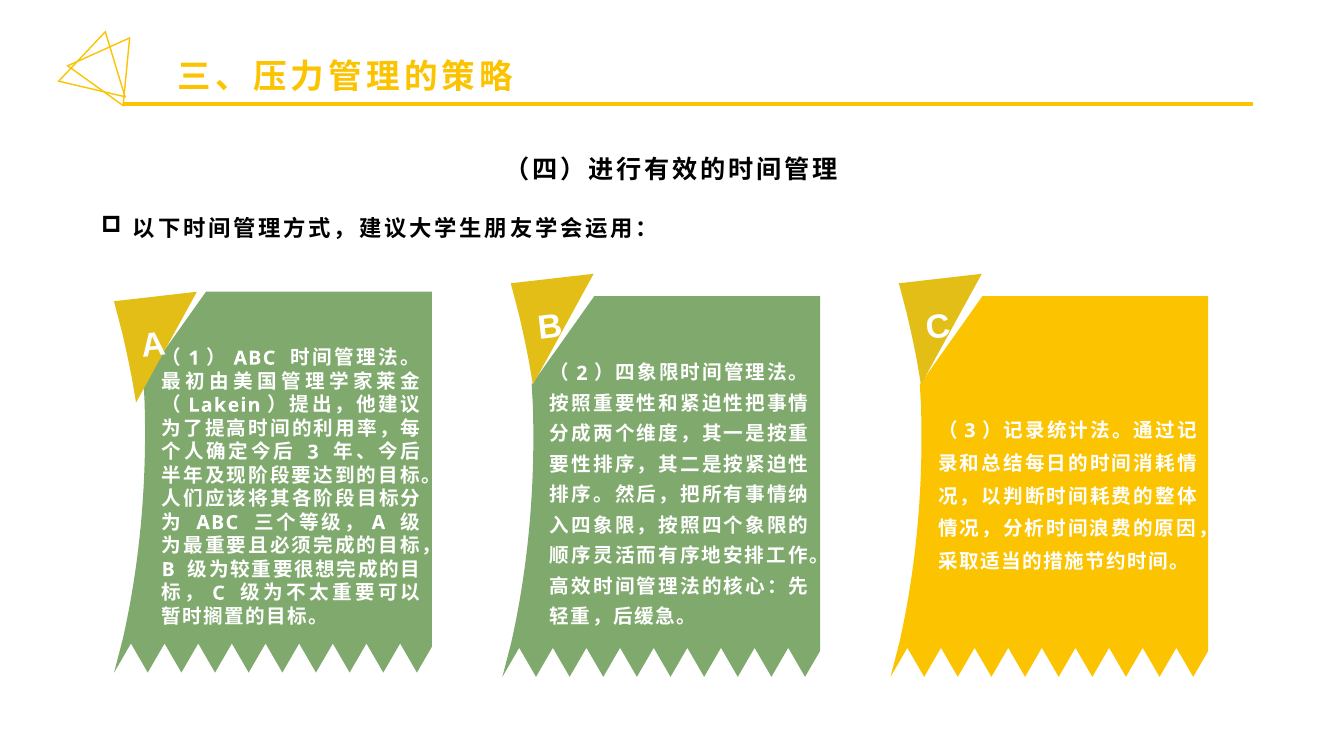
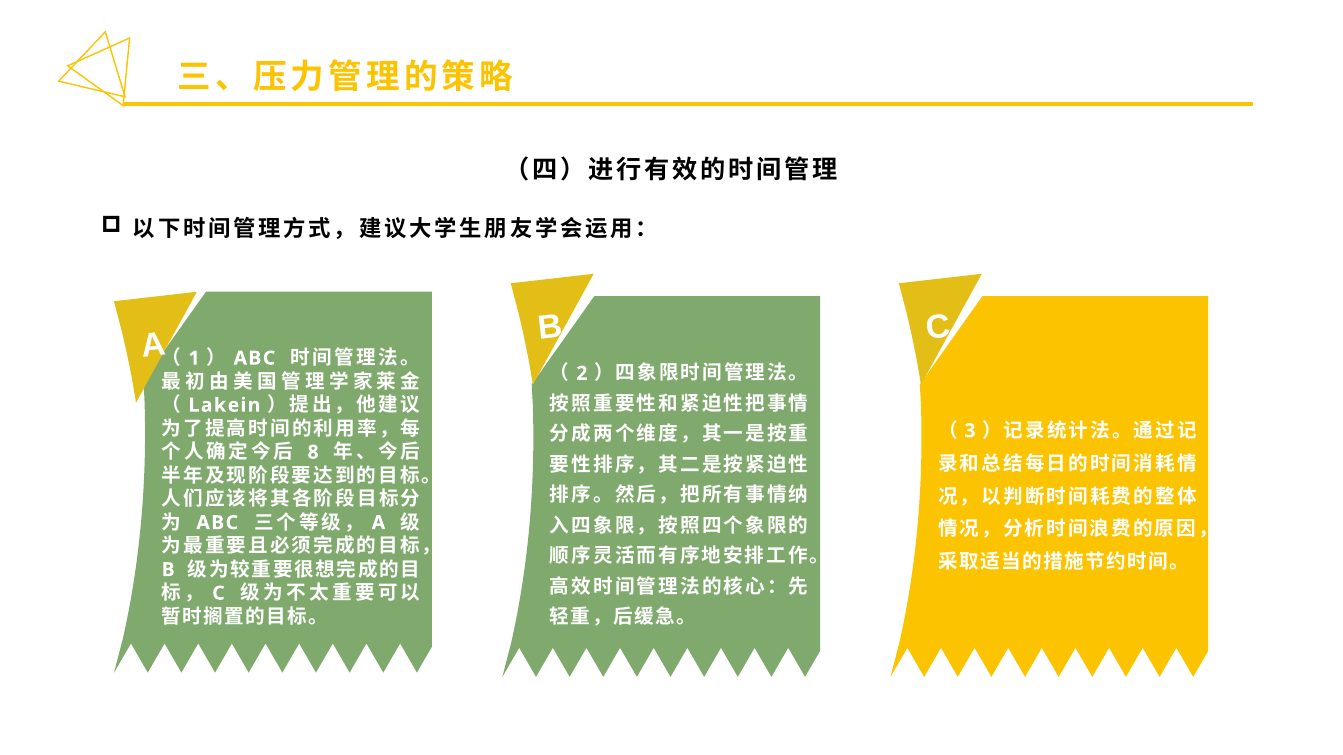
3 at (313, 452): 3 -> 8
